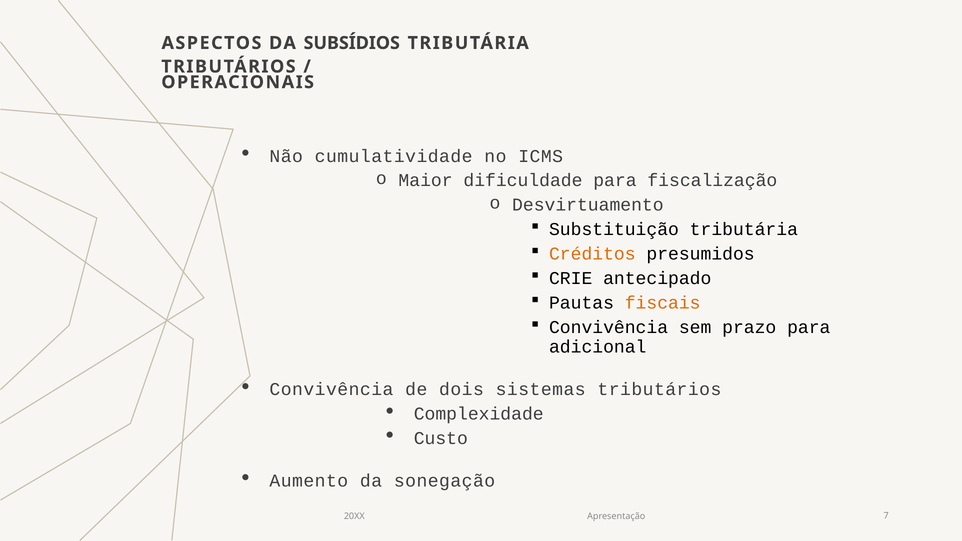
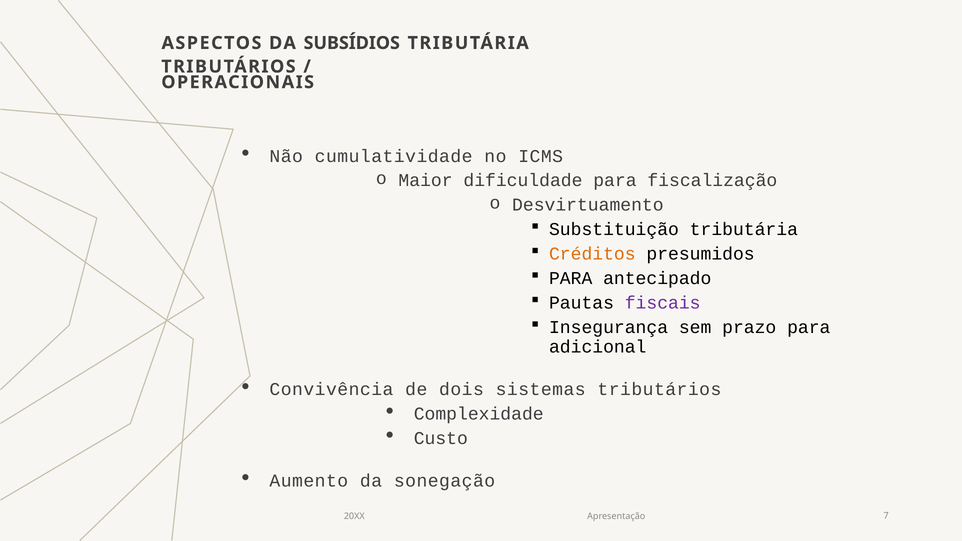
CRIE at (571, 278): CRIE -> PARA
fiscais colour: orange -> purple
Convivência at (609, 327): Convivência -> Insegurança
